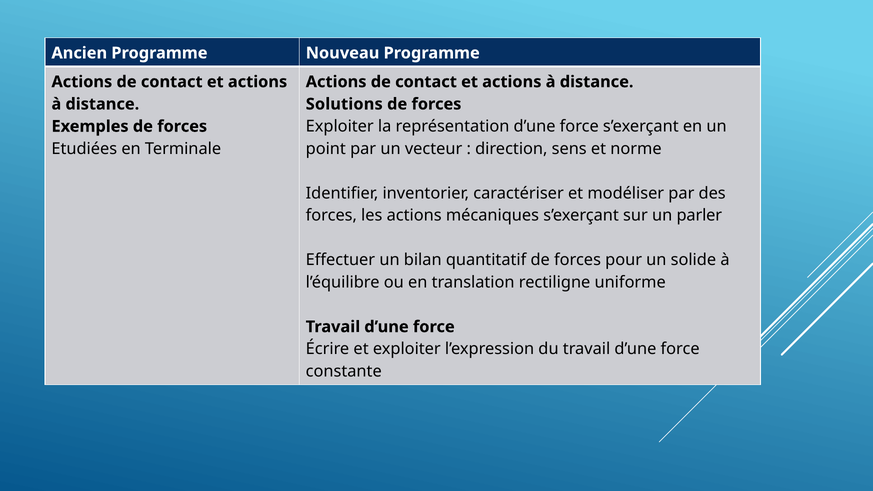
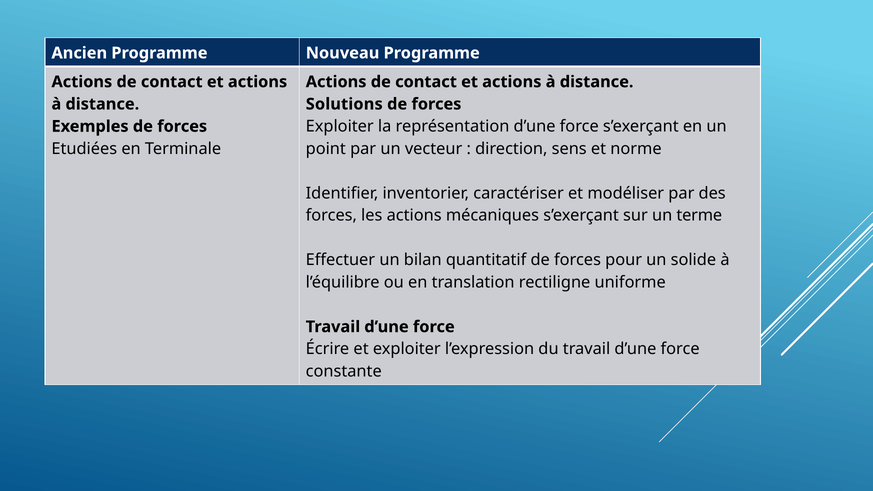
parler: parler -> terme
